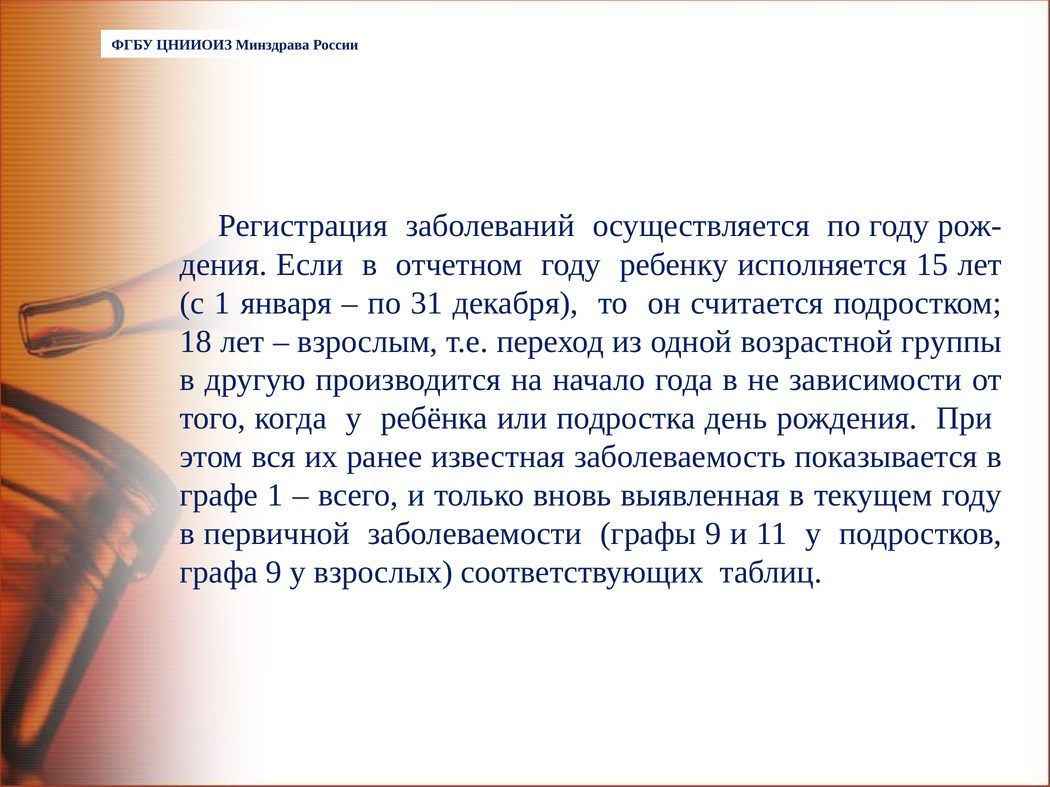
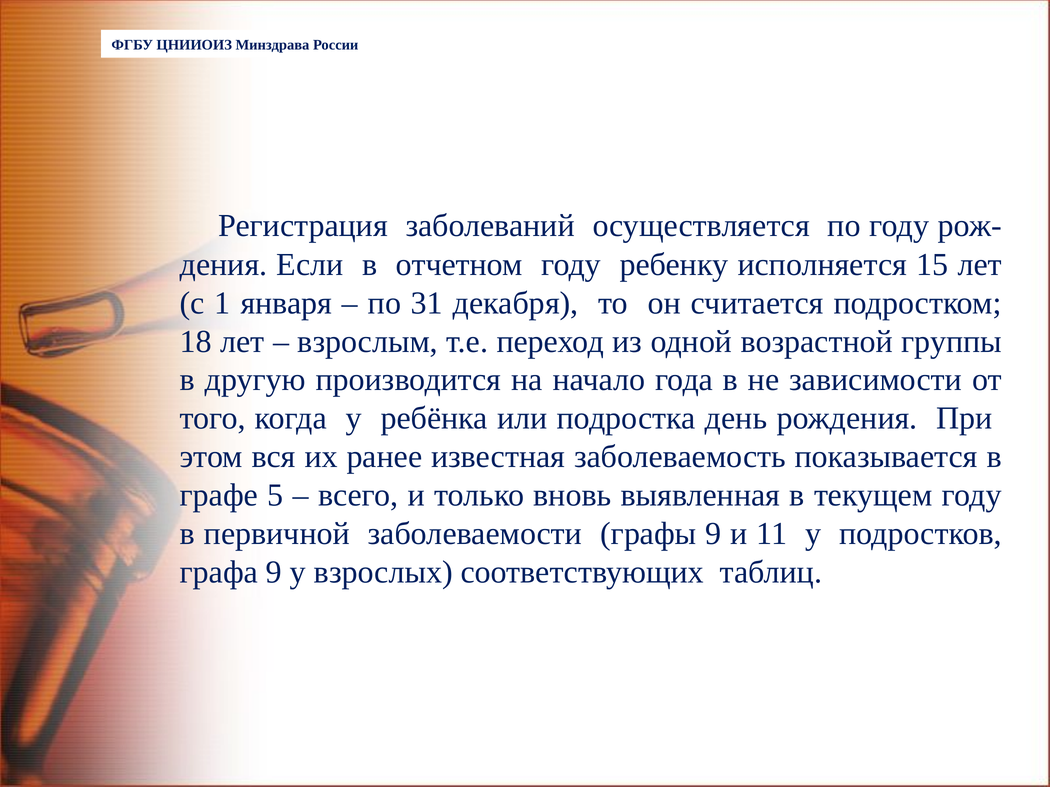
графе 1: 1 -> 5
